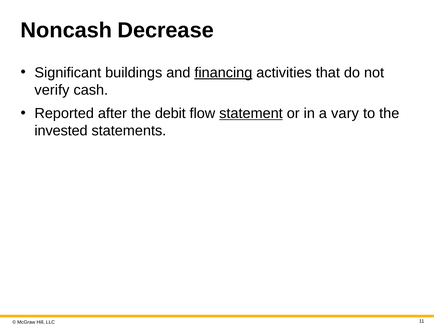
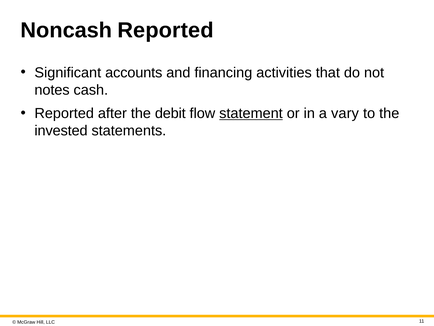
Noncash Decrease: Decrease -> Reported
buildings: buildings -> accounts
financing underline: present -> none
verify: verify -> notes
